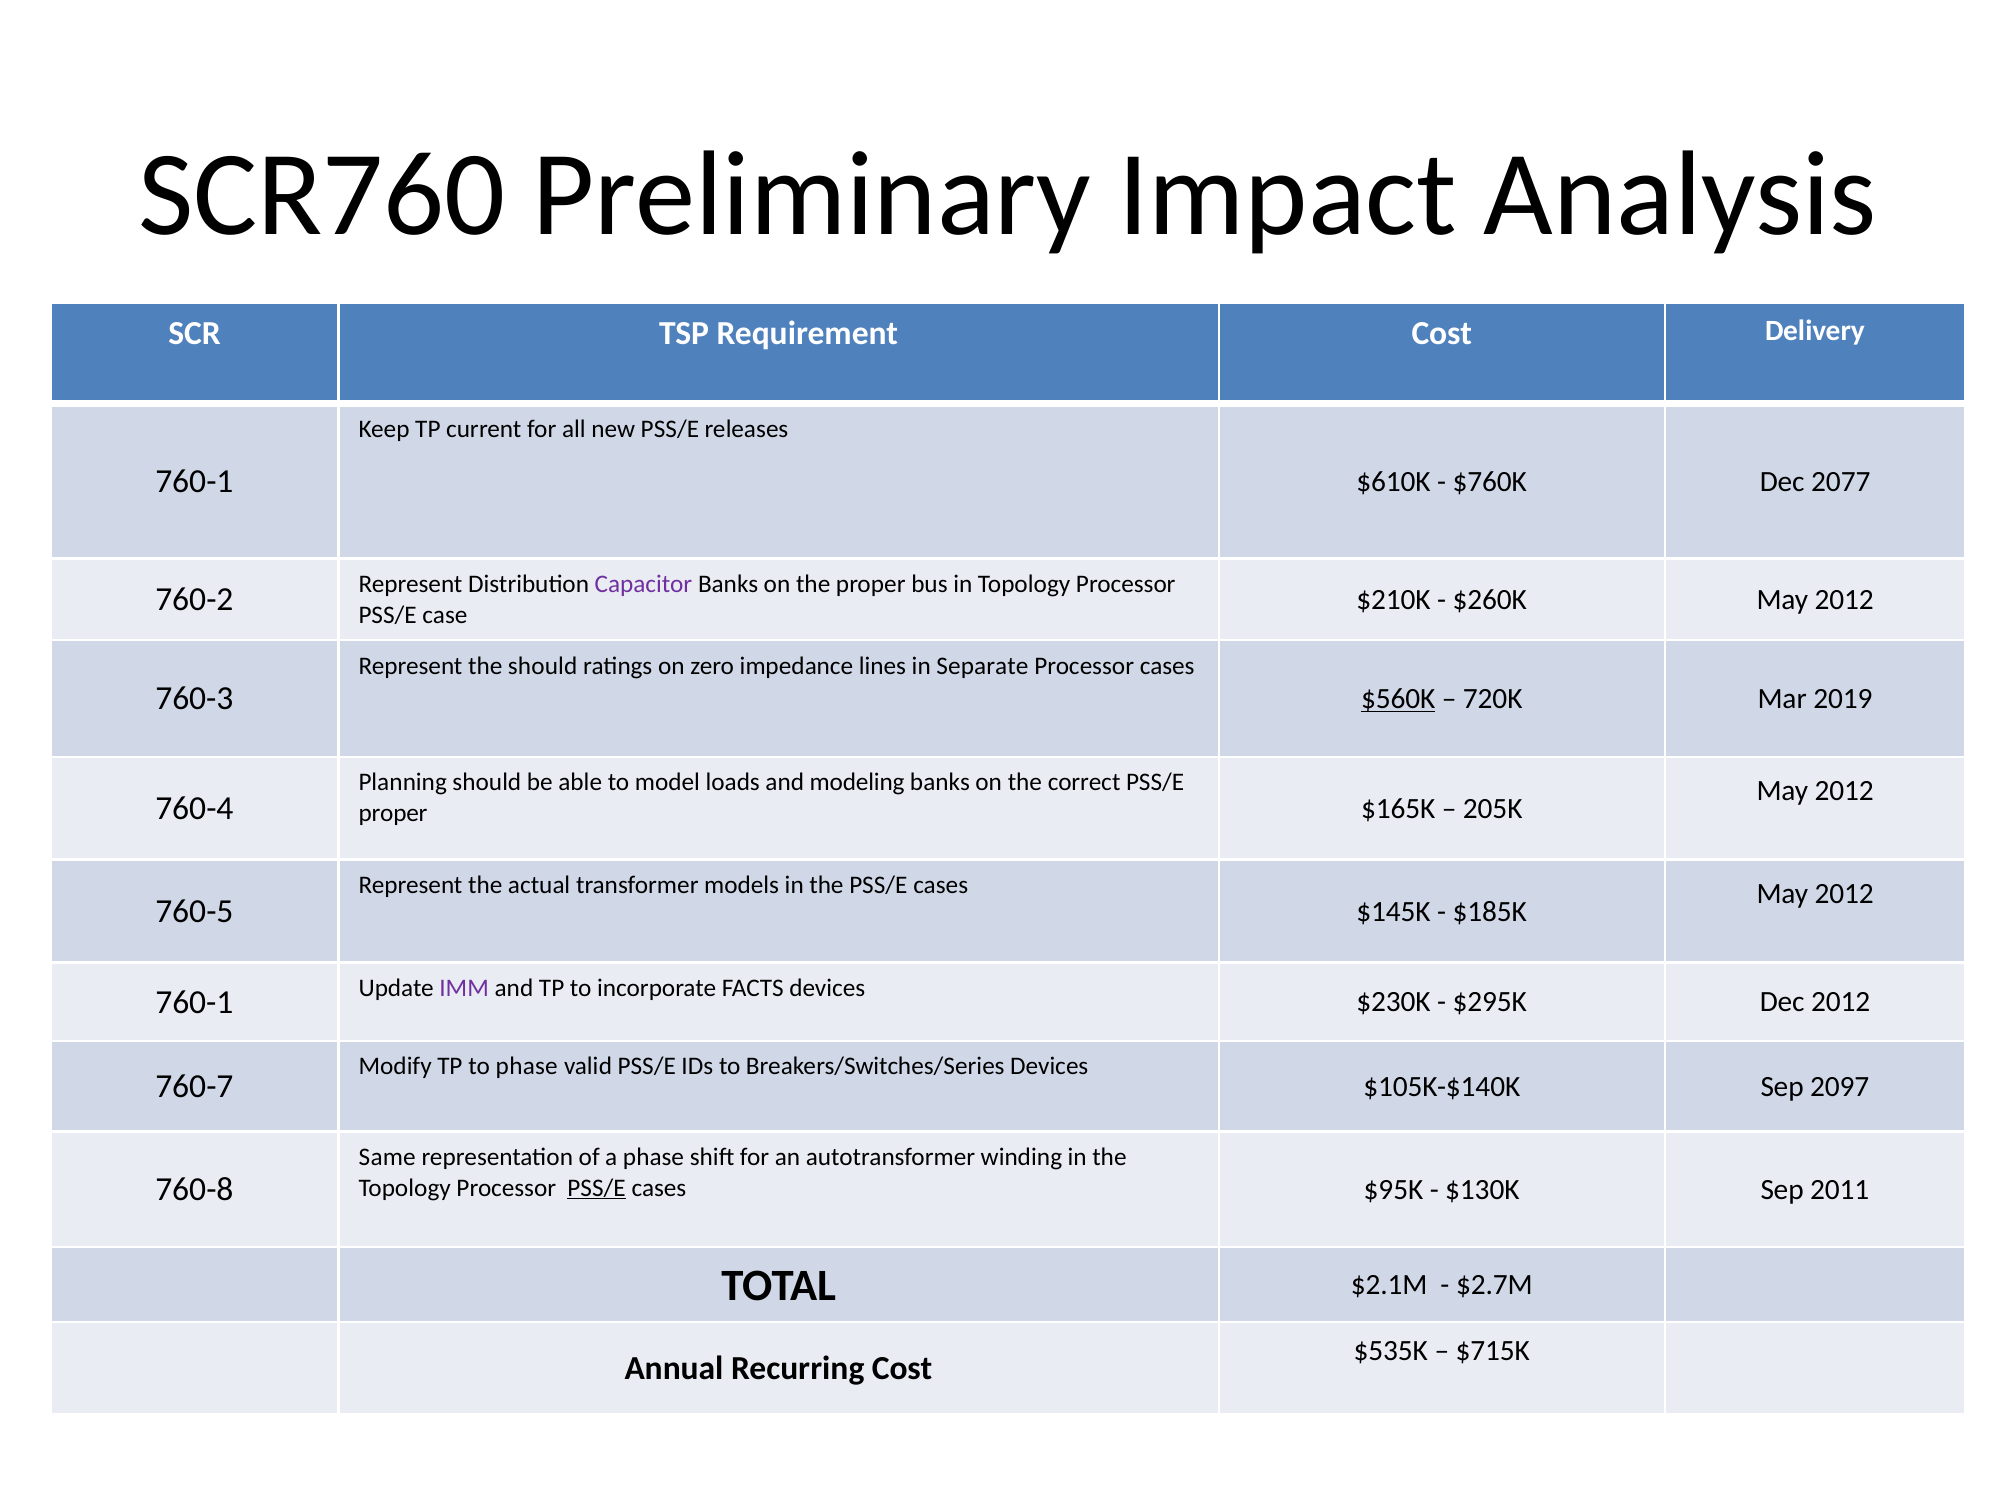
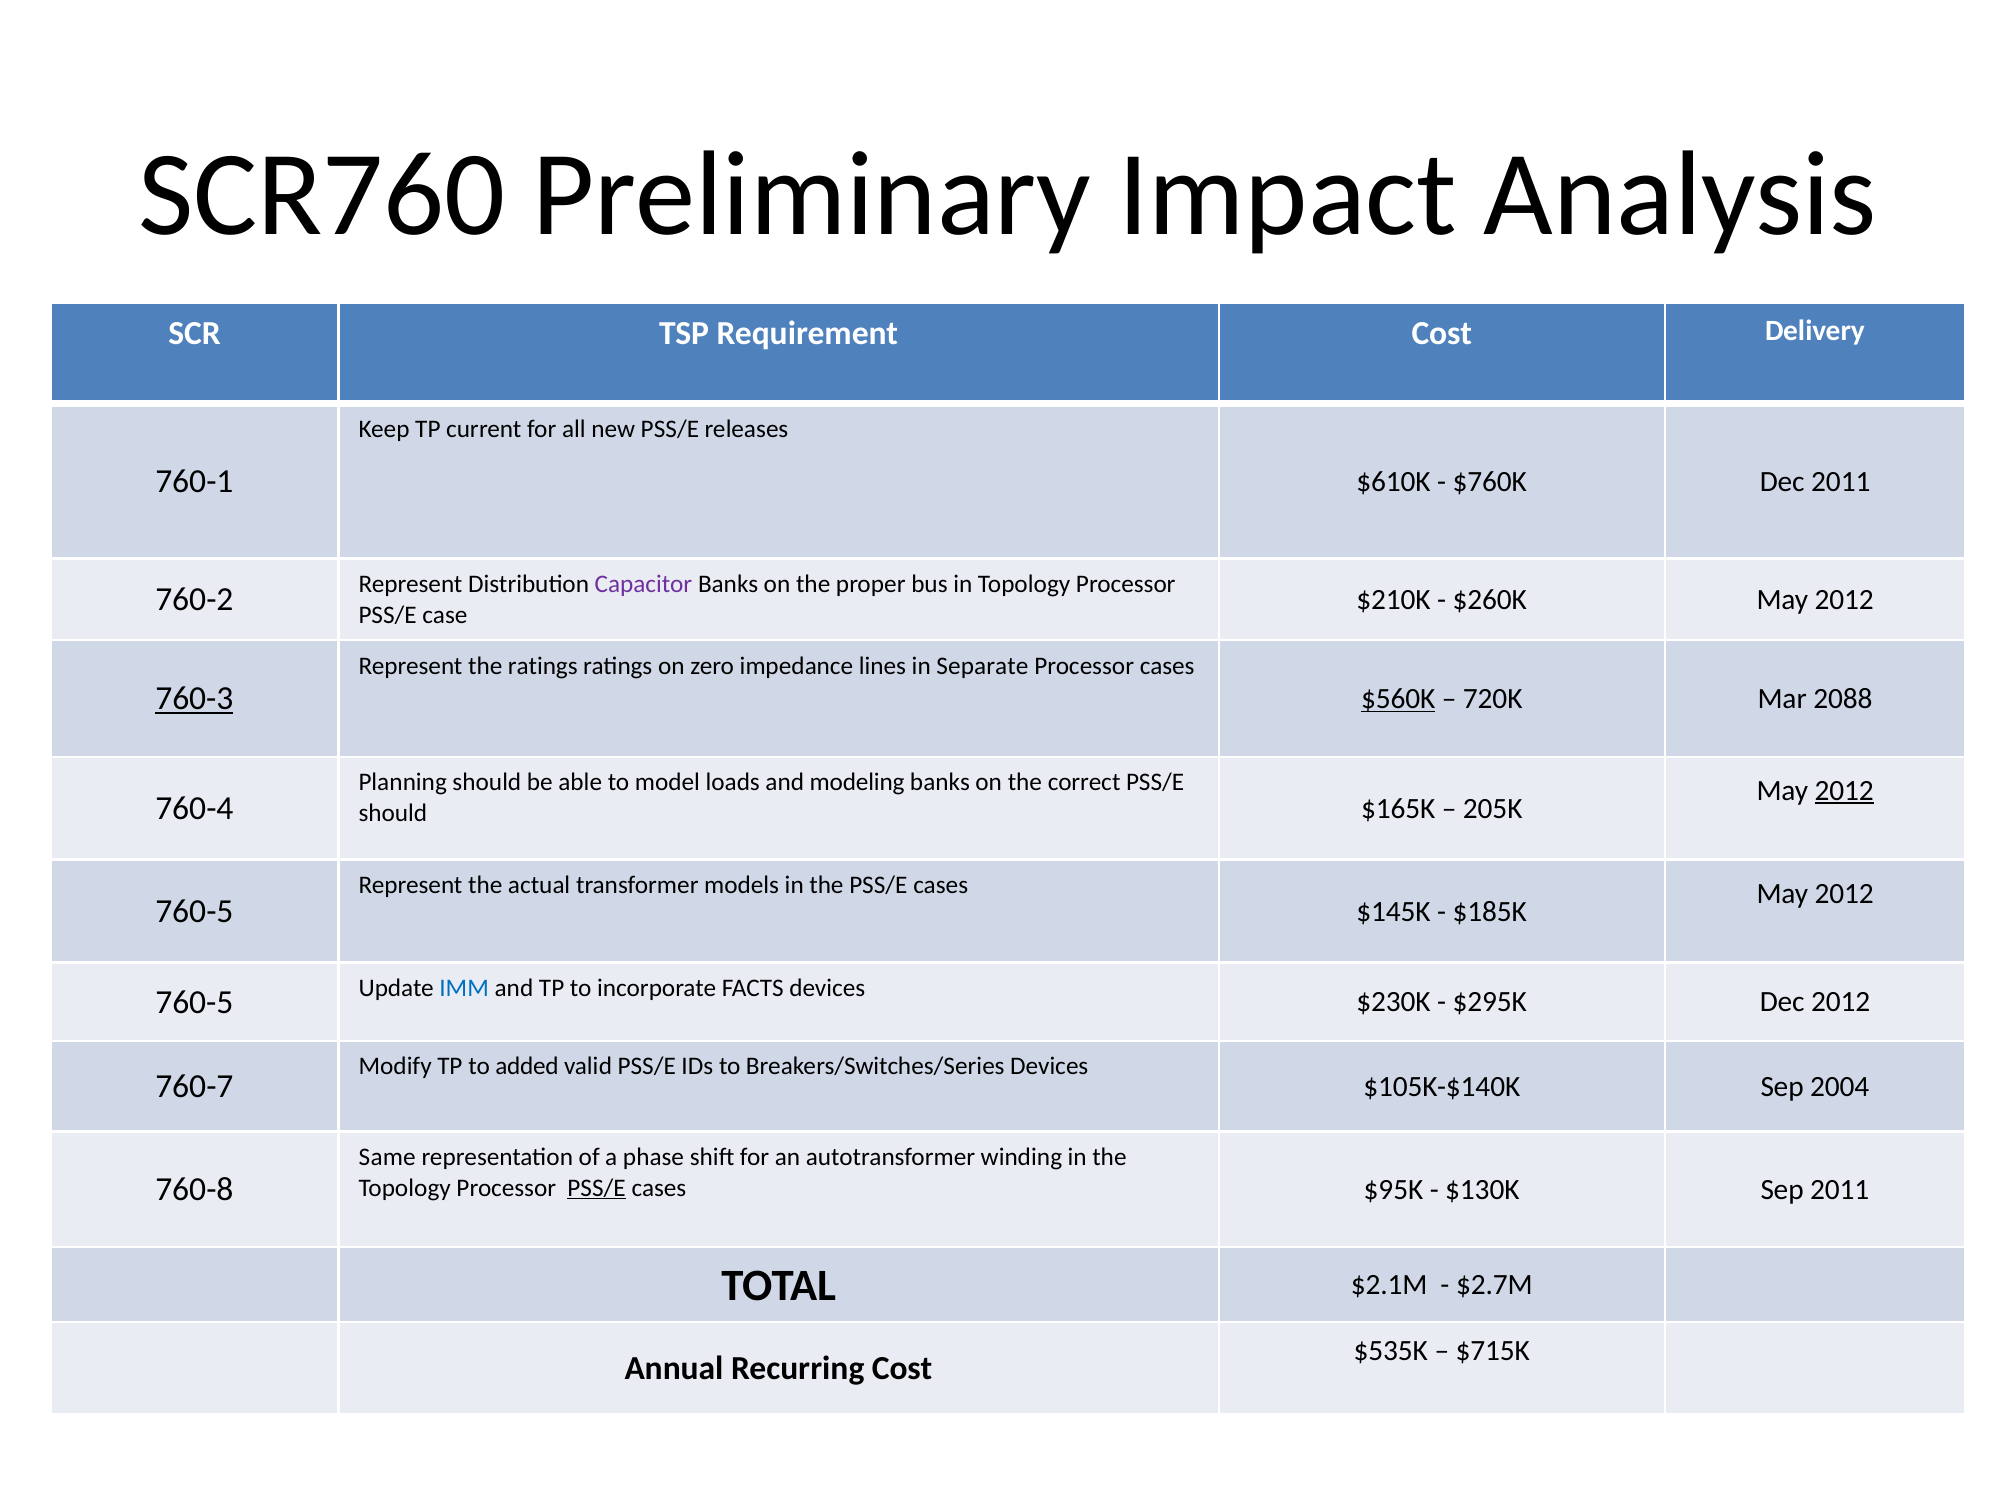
Dec 2077: 2077 -> 2011
the should: should -> ratings
760-3 underline: none -> present
2019: 2019 -> 2088
2012 at (1844, 791) underline: none -> present
proper at (393, 813): proper -> should
760-1 at (194, 1002): 760-1 -> 760-5
IMM colour: purple -> blue
to phase: phase -> added
2097: 2097 -> 2004
